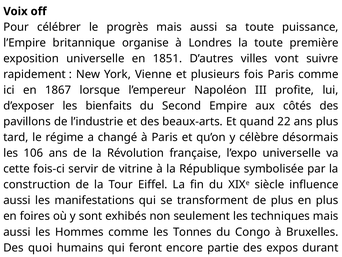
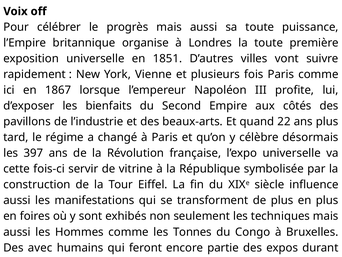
106: 106 -> 397
quoi: quoi -> avec
